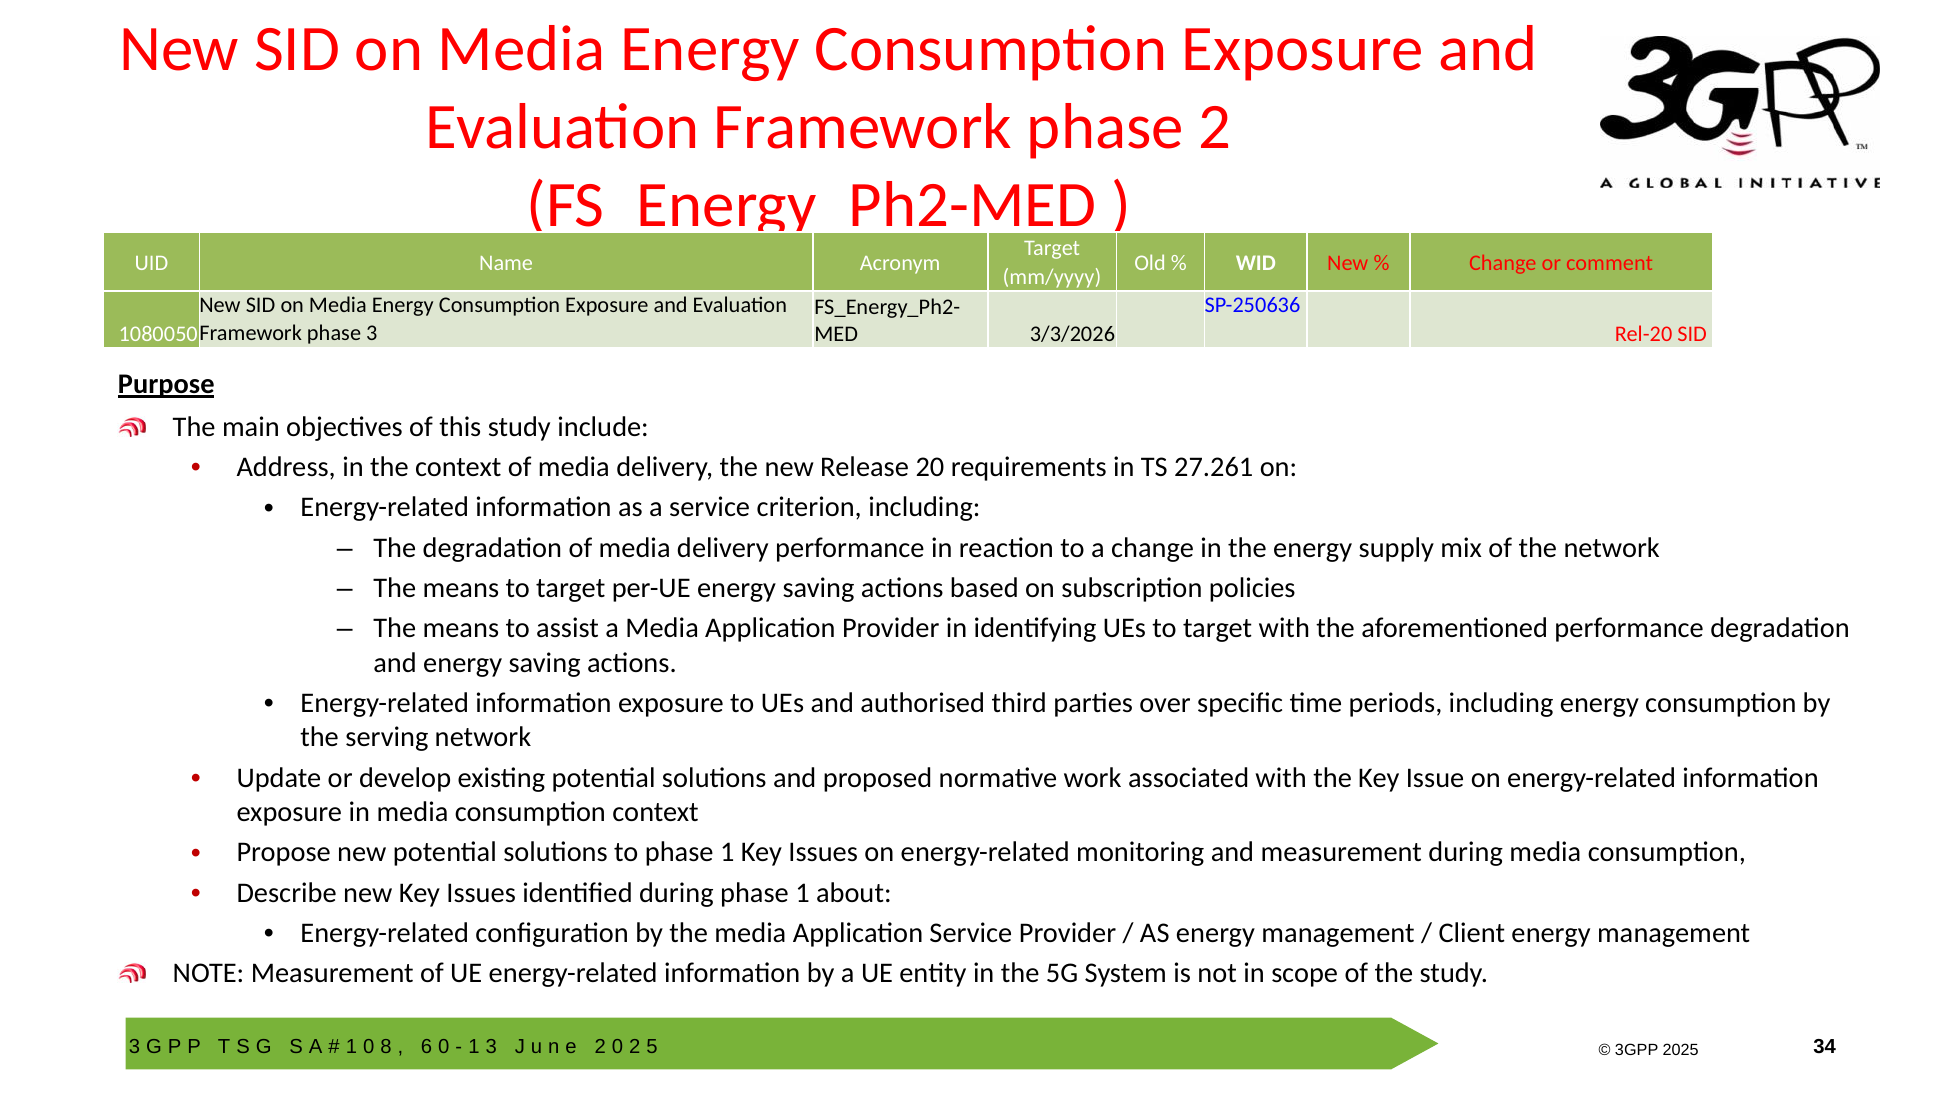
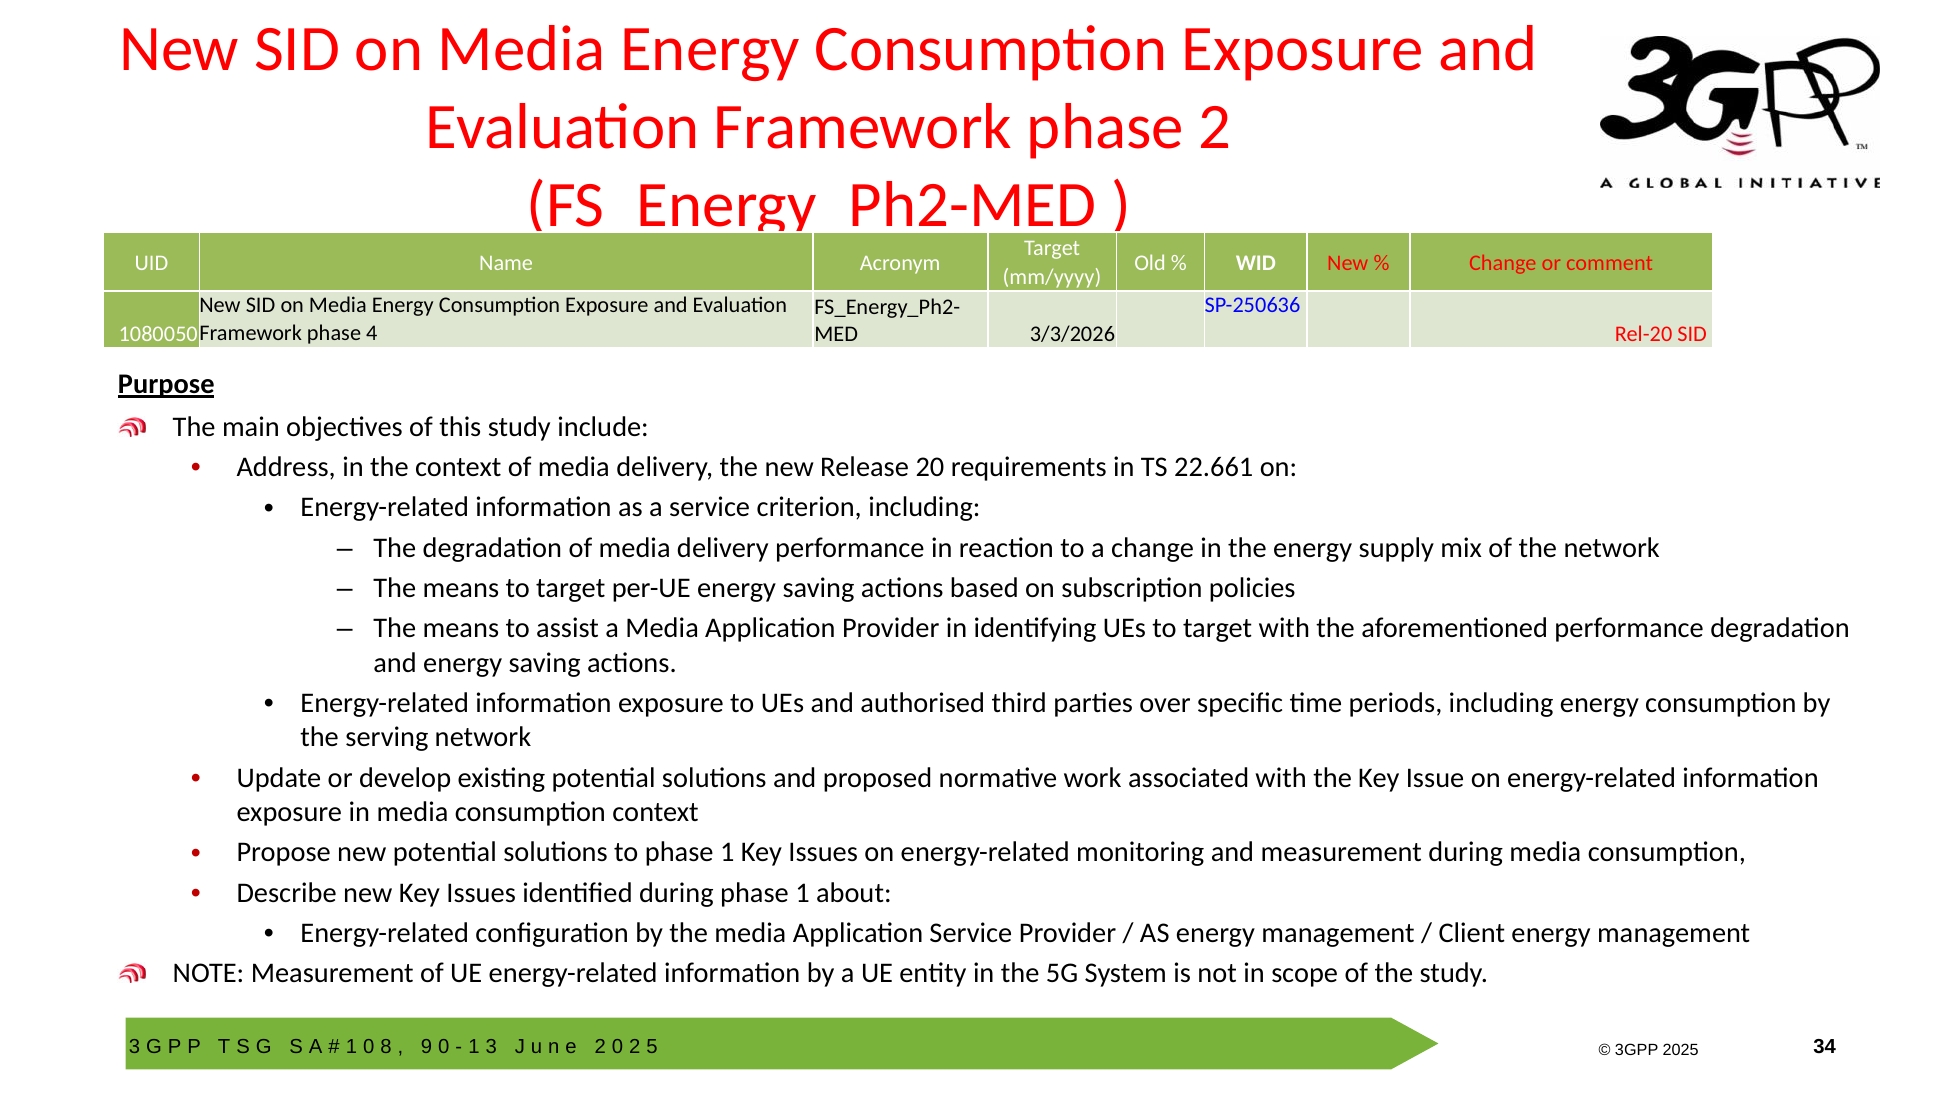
phase 3: 3 -> 4
27.261: 27.261 -> 22.661
6: 6 -> 9
